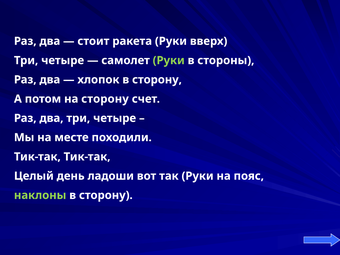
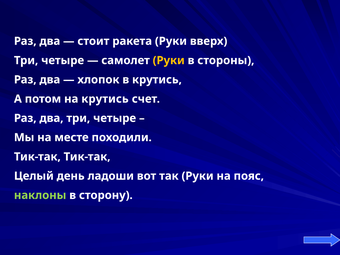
Руки at (169, 60) colour: light green -> yellow
хлопок в сторону: сторону -> крутись
на сторону: сторону -> крутись
